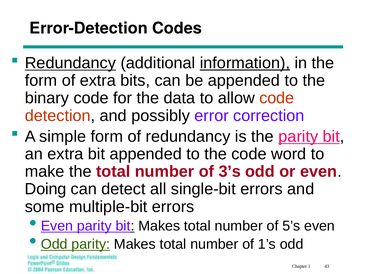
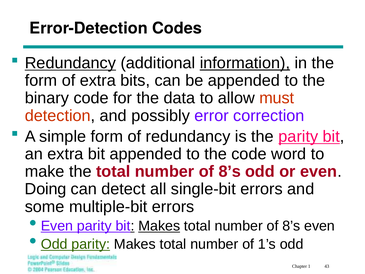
allow code: code -> must
3’s at (230, 171): 3’s -> 8’s
Makes at (159, 226) underline: none -> present
5’s at (291, 226): 5’s -> 8’s
